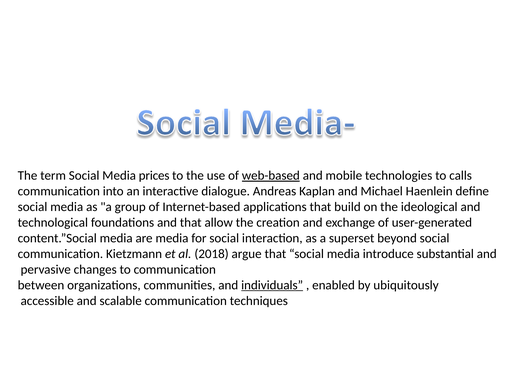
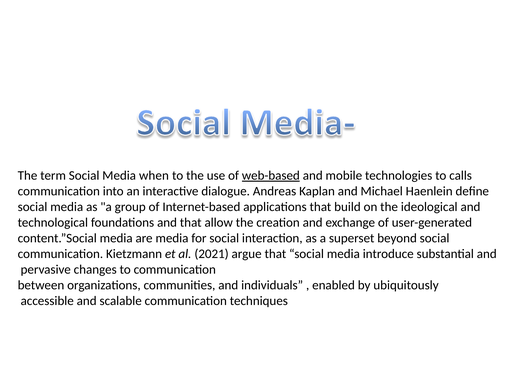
prices: prices -> when
2018: 2018 -> 2021
individuals underline: present -> none
